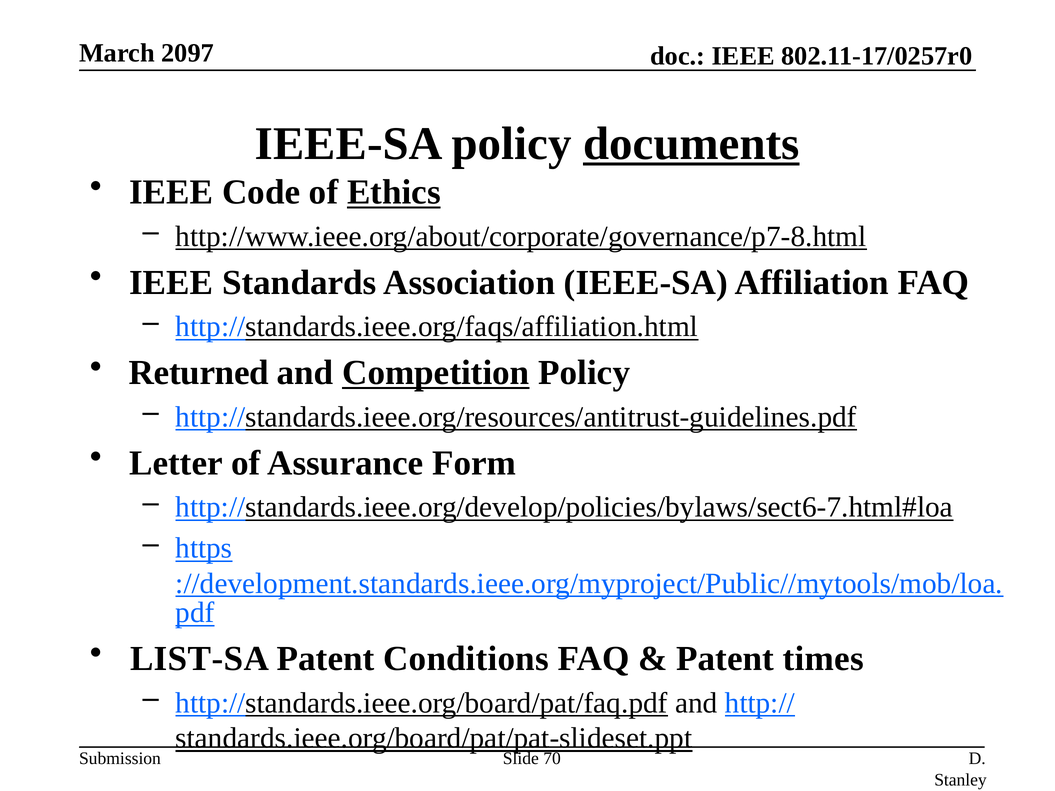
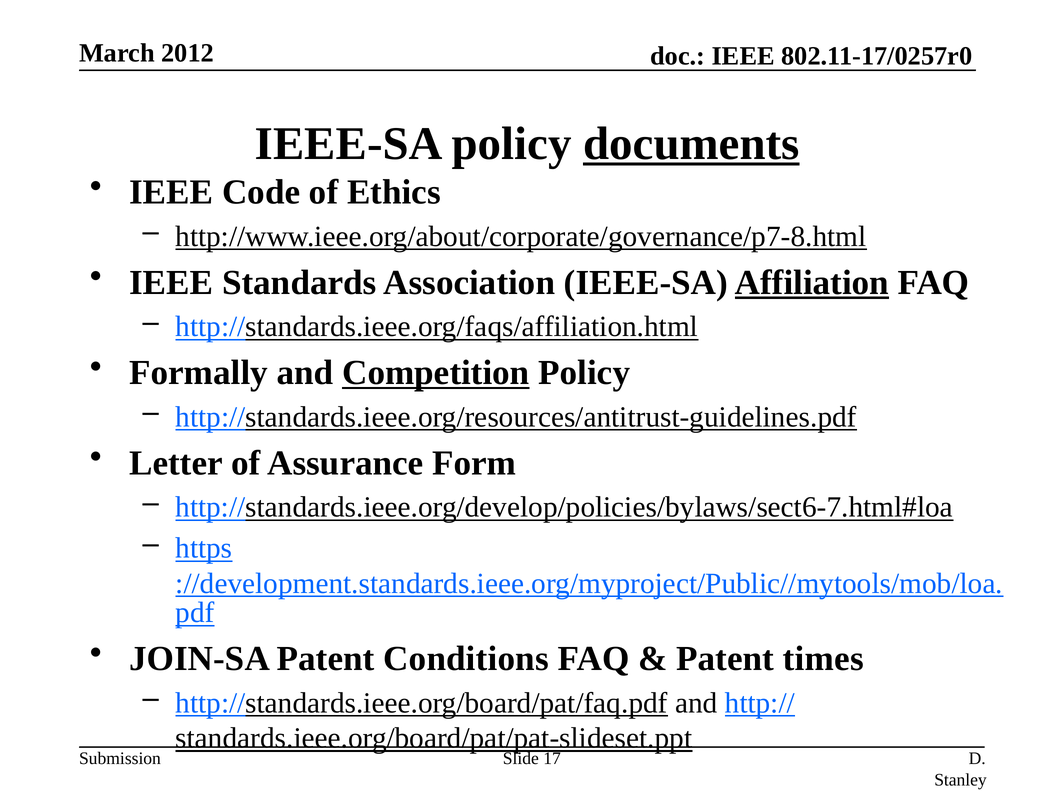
2097: 2097 -> 2012
Ethics underline: present -> none
Affiliation underline: none -> present
Returned: Returned -> Formally
LIST-SA: LIST-SA -> JOIN-SA
70: 70 -> 17
